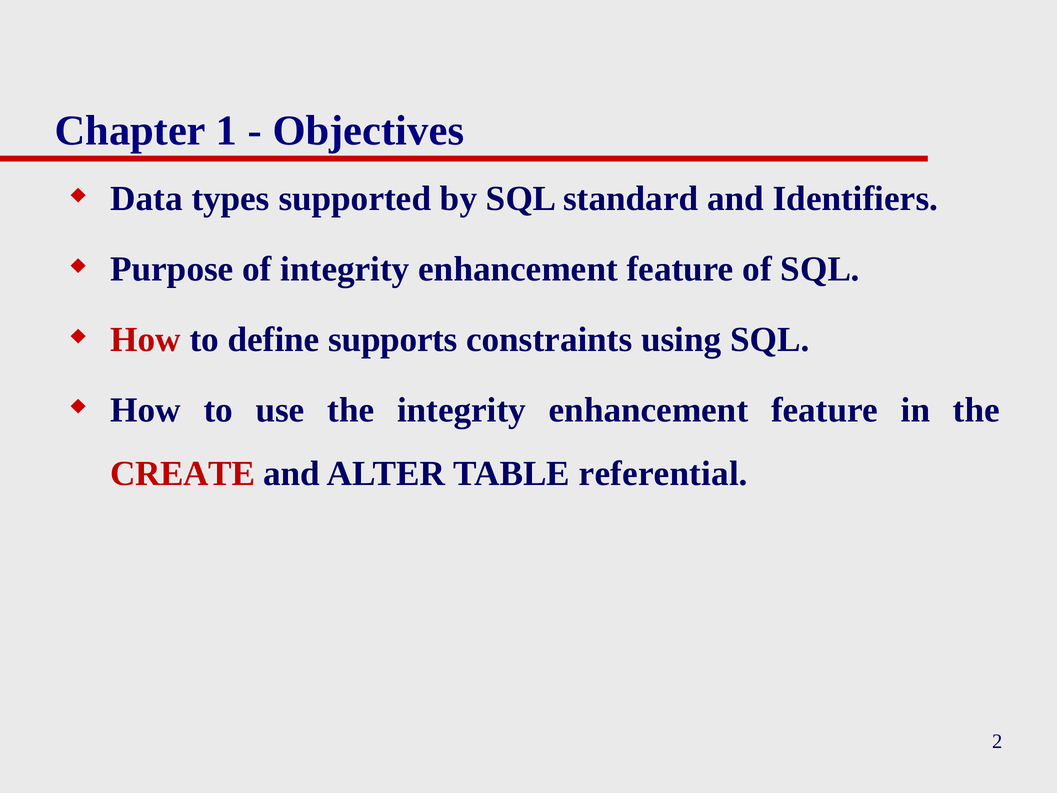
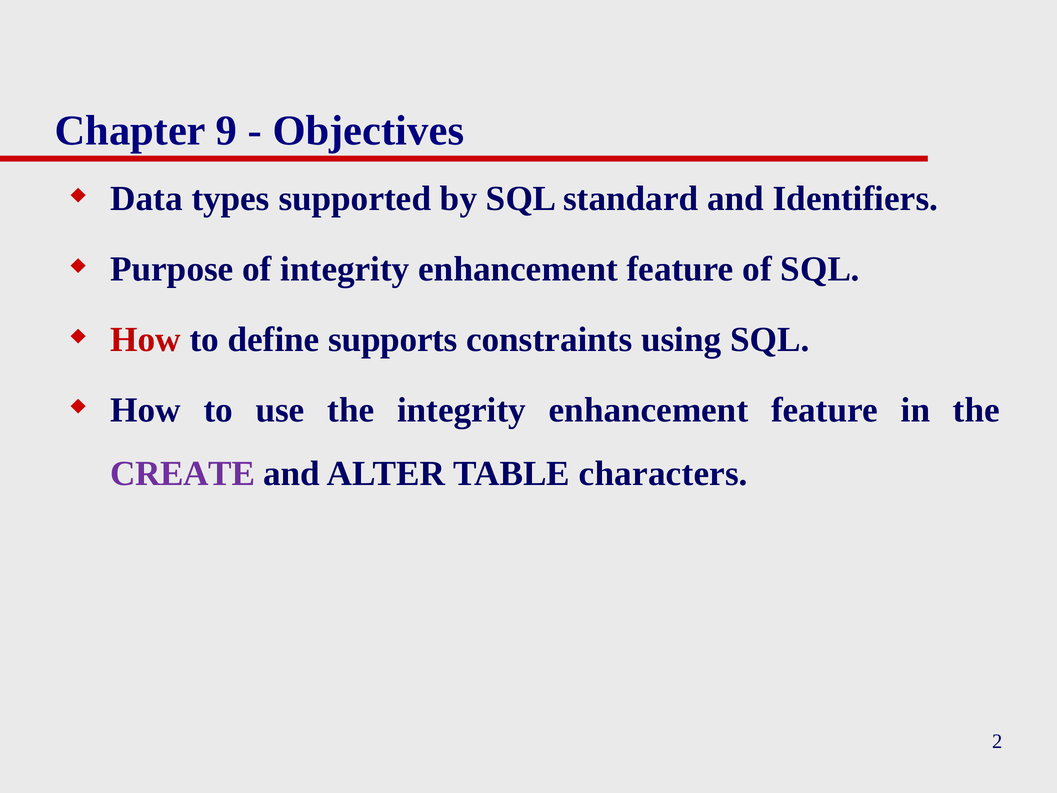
1: 1 -> 9
CREATE colour: red -> purple
referential: referential -> characters
